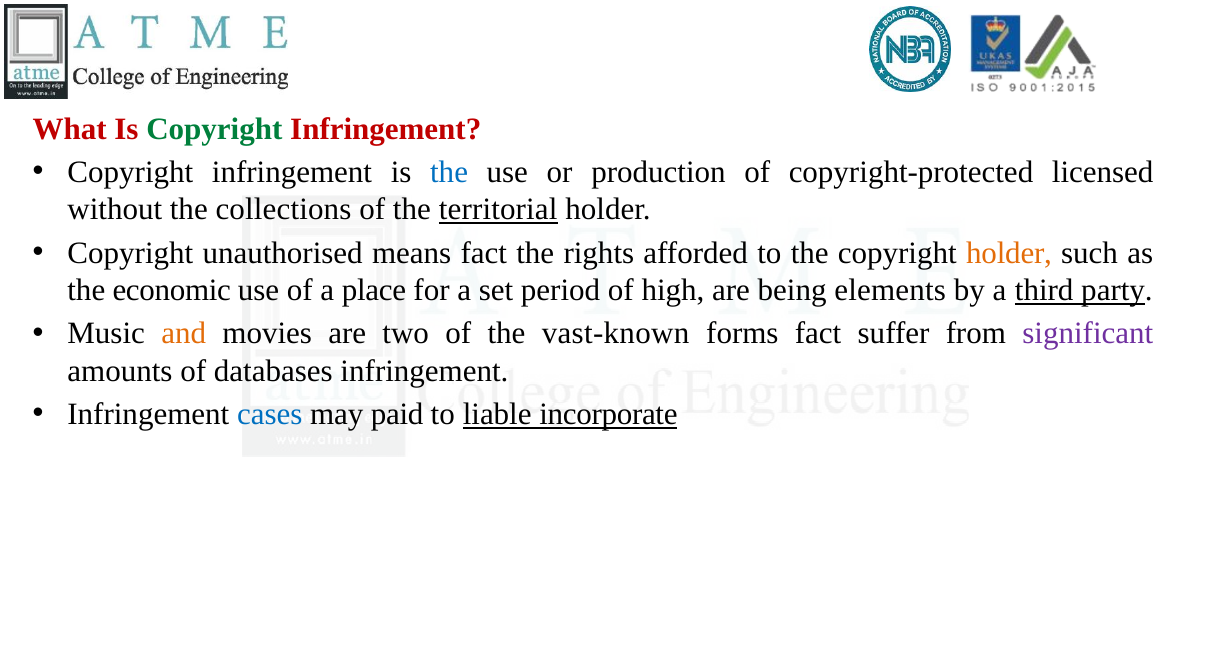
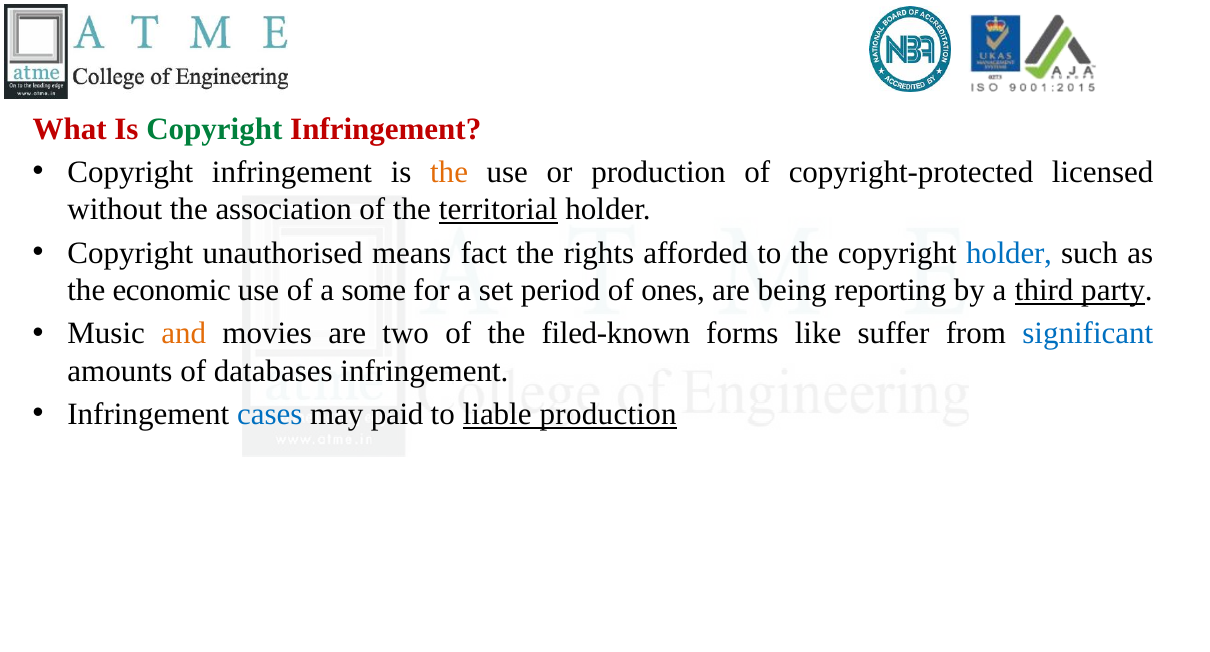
the at (449, 172) colour: blue -> orange
collections: collections -> association
holder at (1009, 253) colour: orange -> blue
place: place -> some
high: high -> ones
elements: elements -> reporting
vast-known: vast-known -> filed-known
forms fact: fact -> like
significant colour: purple -> blue
liable incorporate: incorporate -> production
